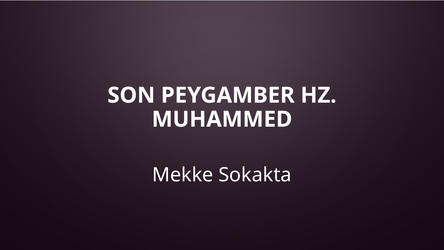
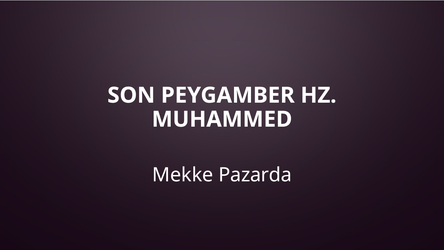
Sokakta: Sokakta -> Pazarda
